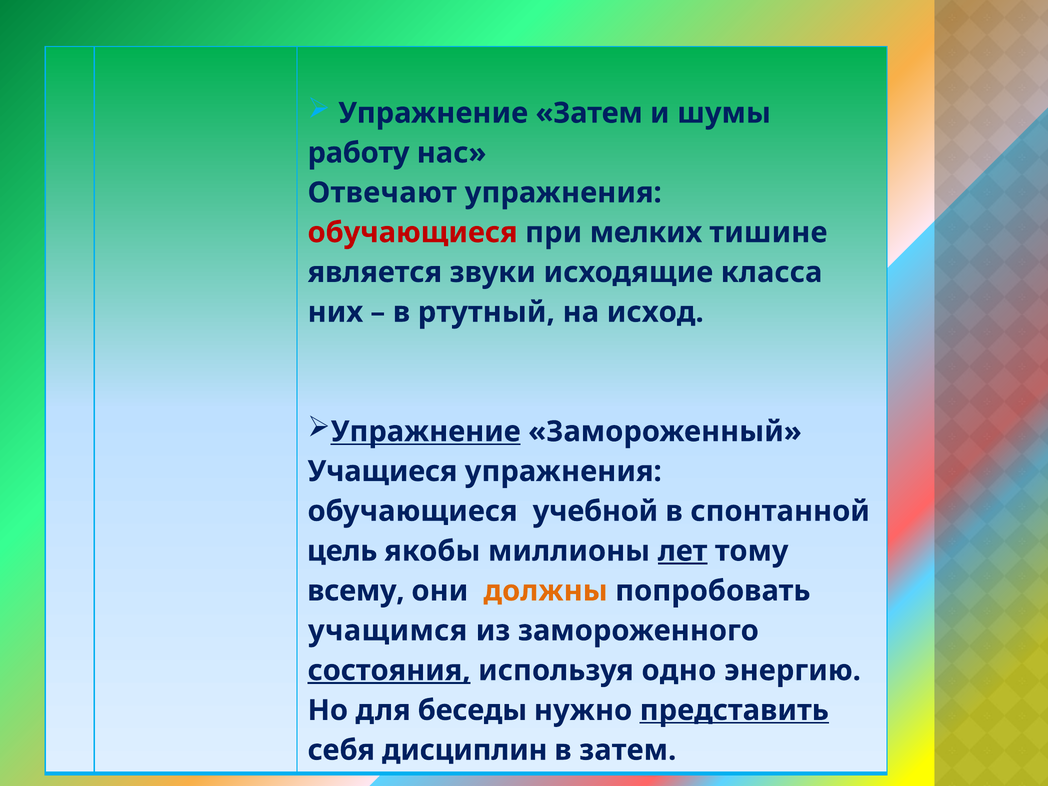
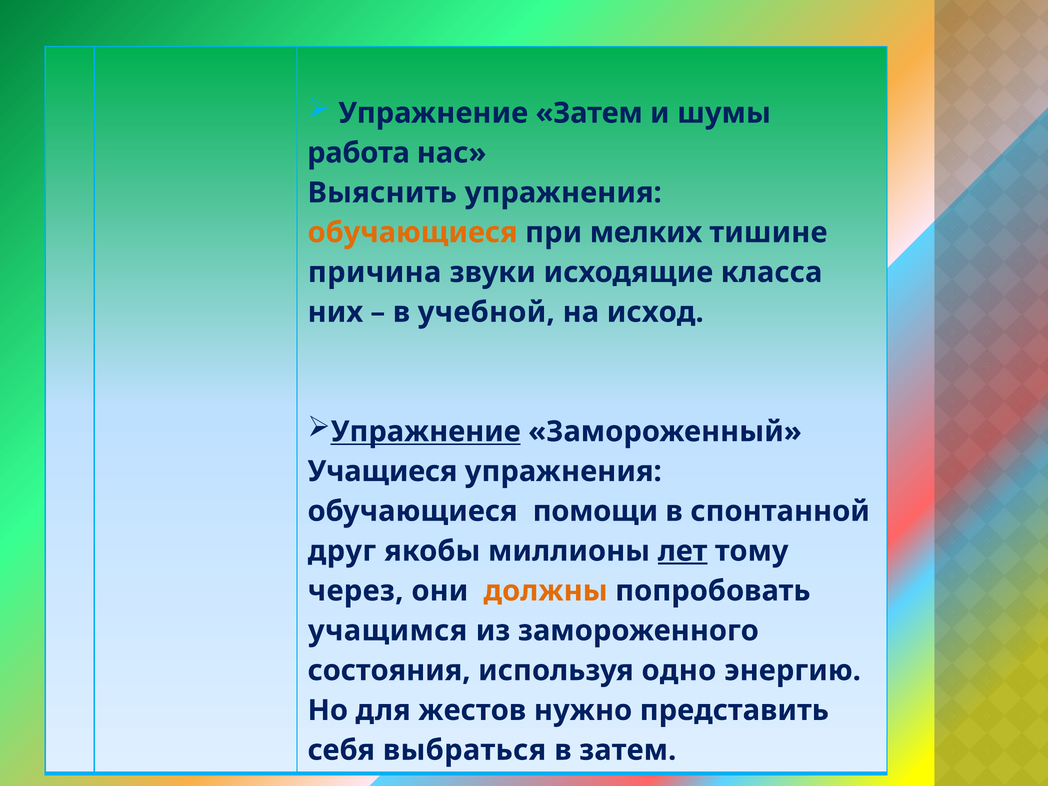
работу: работу -> работа
Отвечают: Отвечают -> Выяснить
обучающиеся at (413, 233) colour: red -> orange
является: является -> причина
ртутный: ртутный -> учебной
учебной: учебной -> помощи
цель: цель -> друг
всему: всему -> через
состояния underline: present -> none
беседы: беседы -> жестов
представить underline: present -> none
дисциплин: дисциплин -> выбраться
